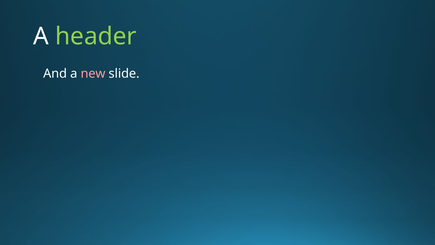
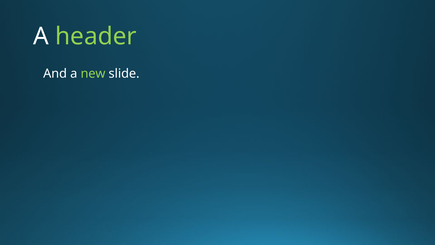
new colour: pink -> light green
